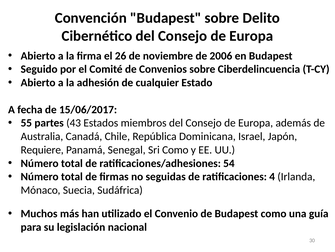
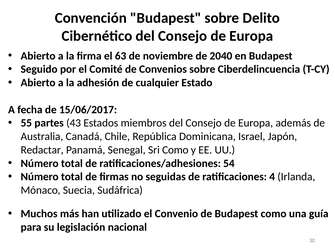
26: 26 -> 63
2006: 2006 -> 2040
Requiere: Requiere -> Redactar
